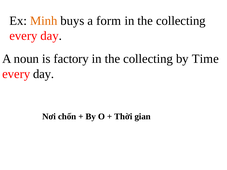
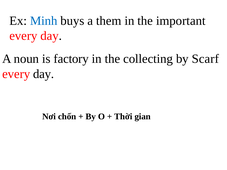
Minh colour: orange -> blue
form: form -> them
collecting at (181, 21): collecting -> important
Time: Time -> Scarf
